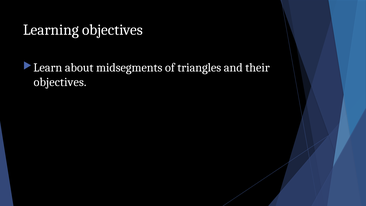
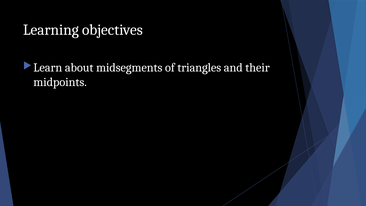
objectives at (60, 82): objectives -> midpoints
